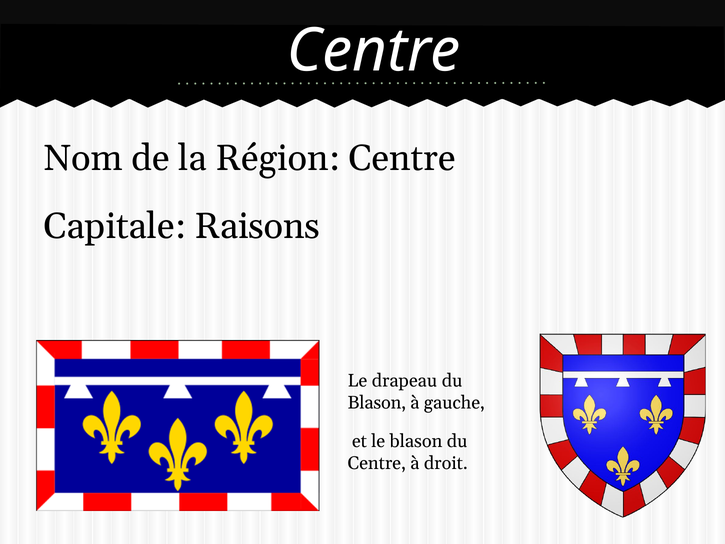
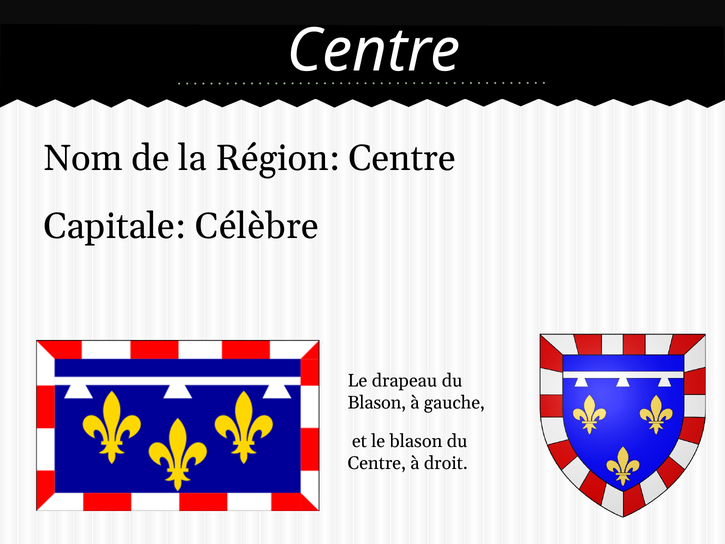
Raisons: Raisons -> Célèbre
